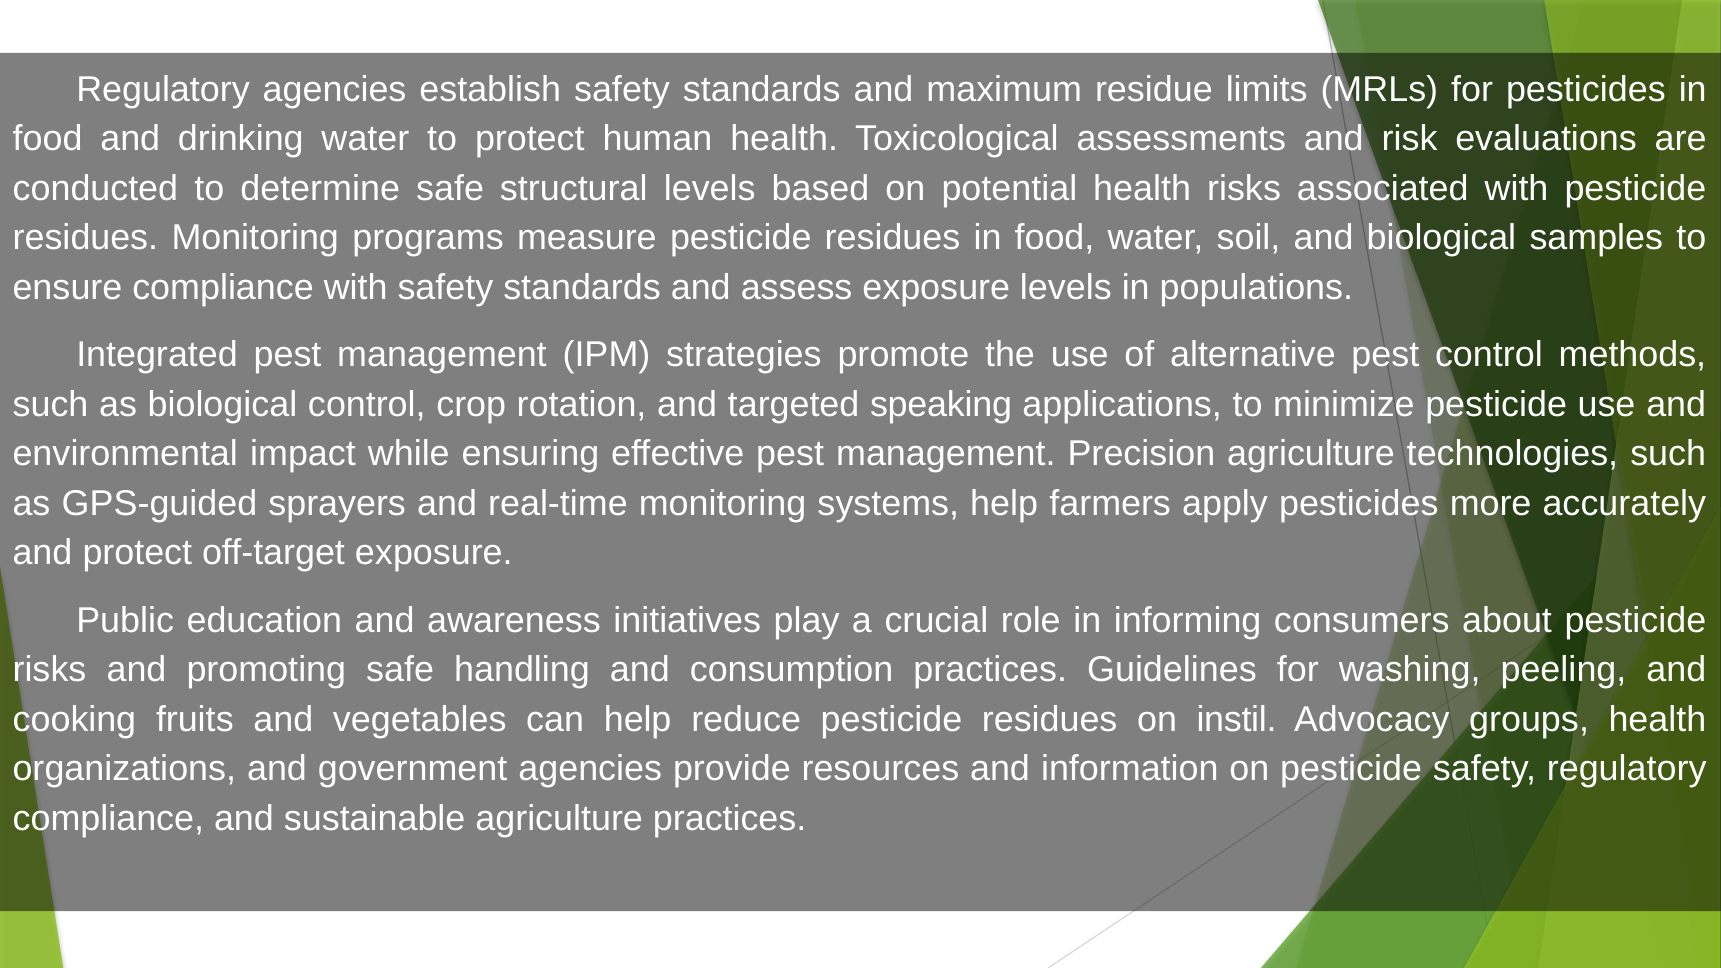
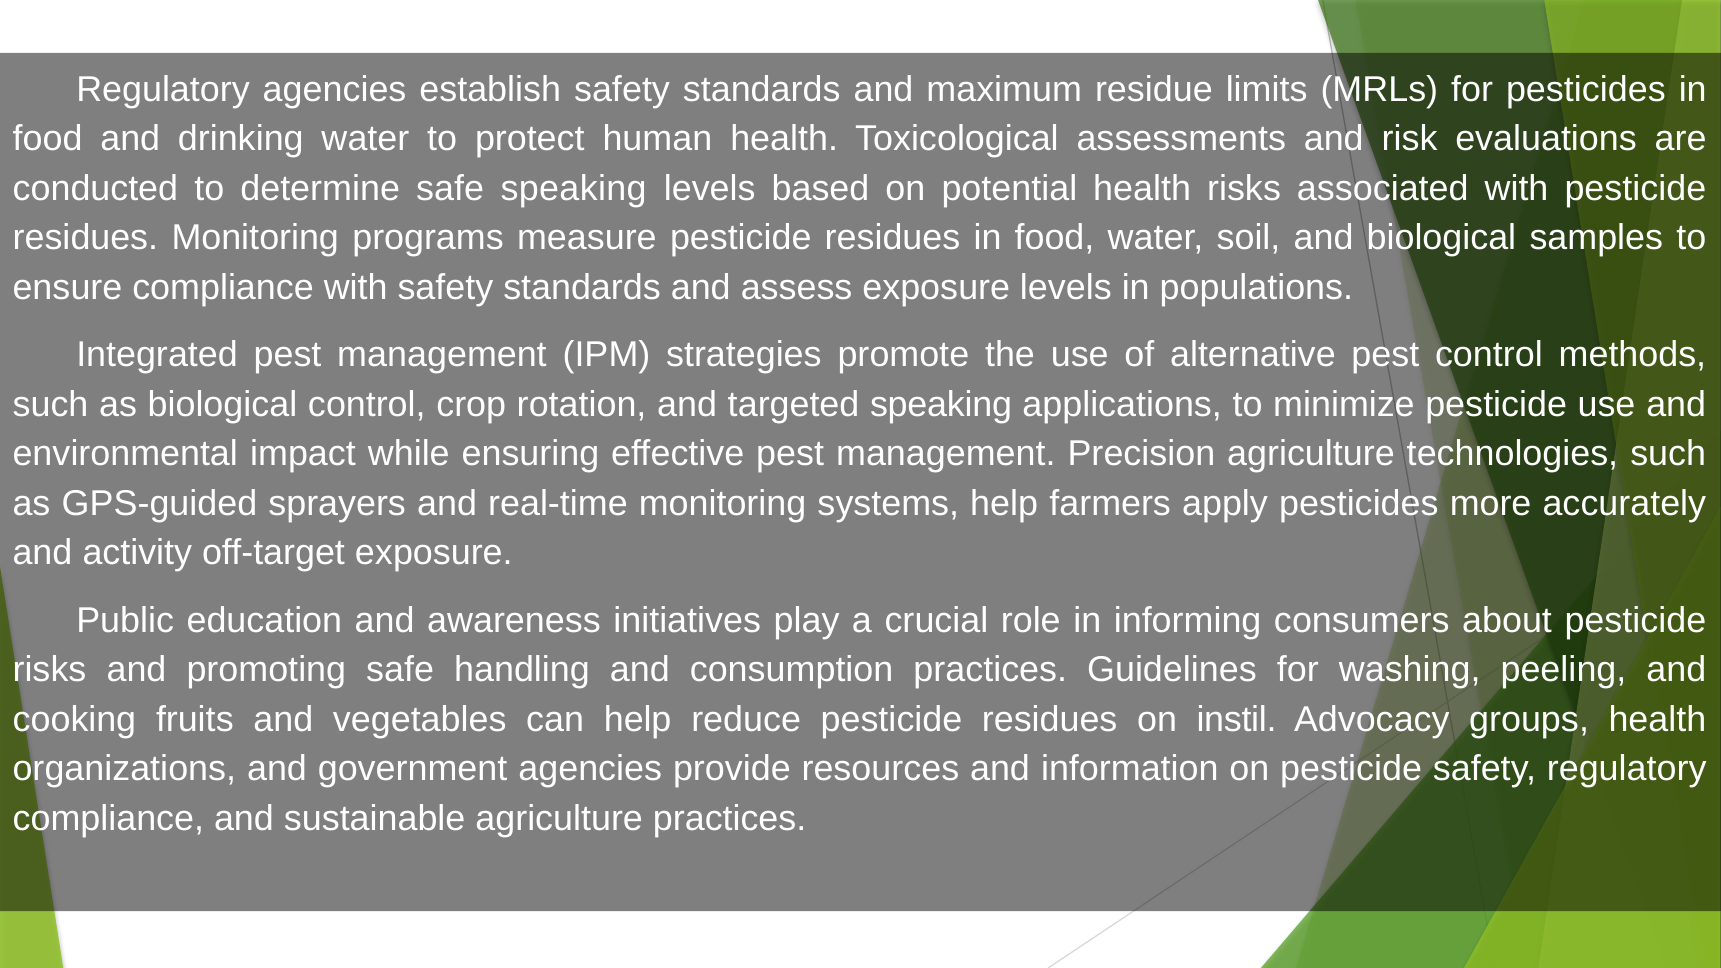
safe structural: structural -> speaking
and protect: protect -> activity
